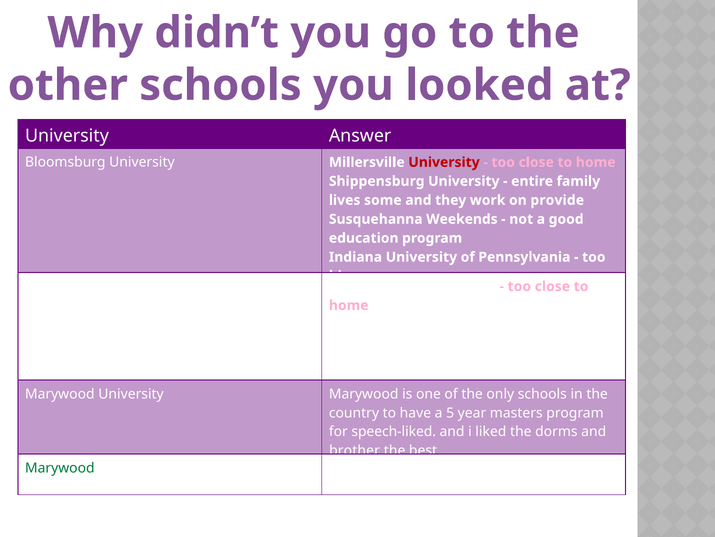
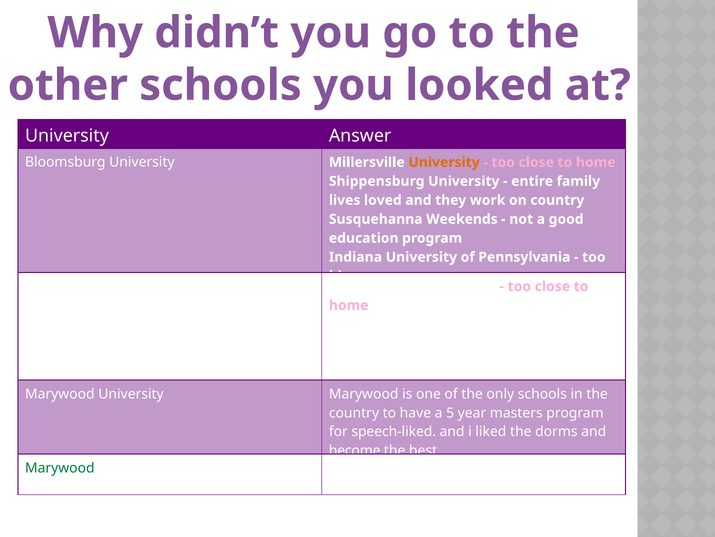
University at (444, 162) colour: red -> orange
some: some -> loved
on provide: provide -> country
brother: brother -> become
